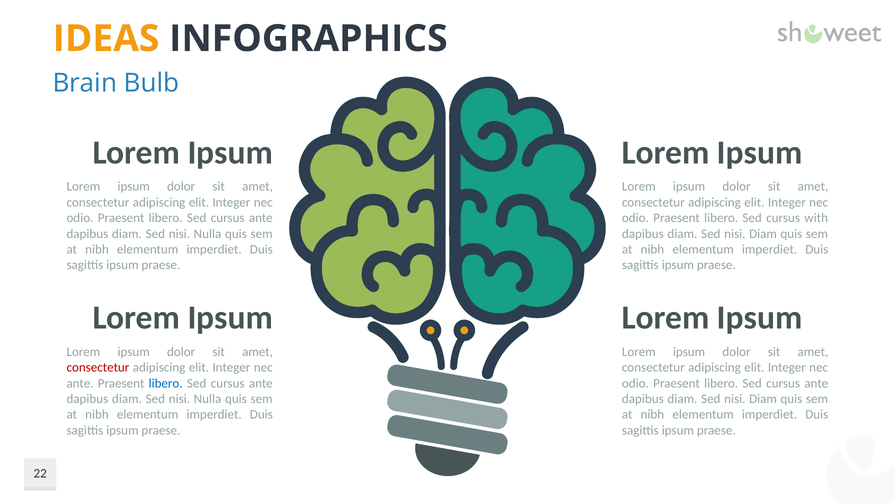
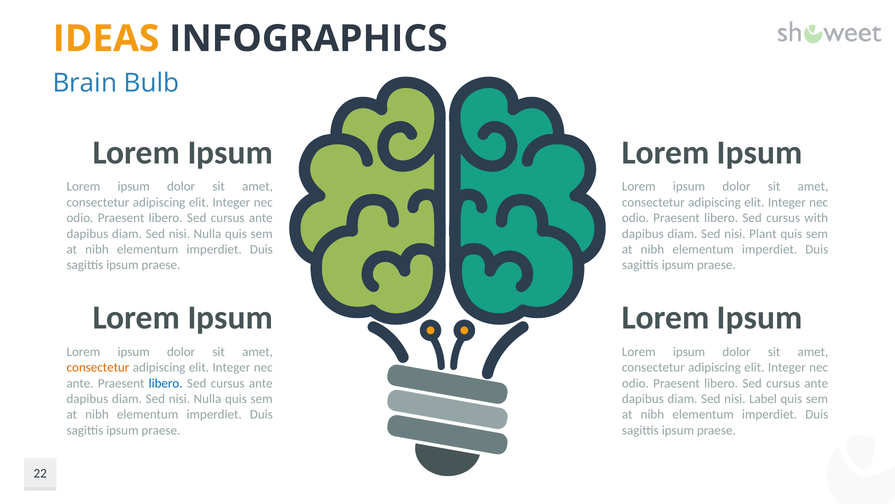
Diam at (763, 233): Diam -> Plant
consectetur at (98, 367) colour: red -> orange
Diam at (763, 398): Diam -> Label
